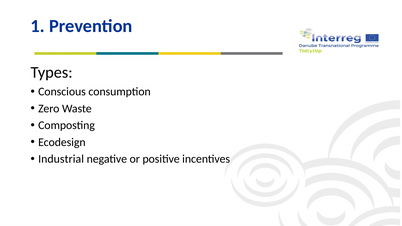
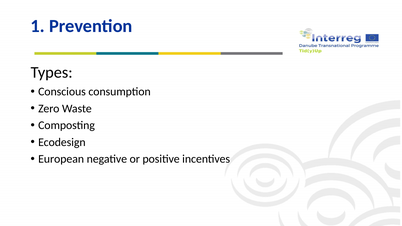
Industrial: Industrial -> European
